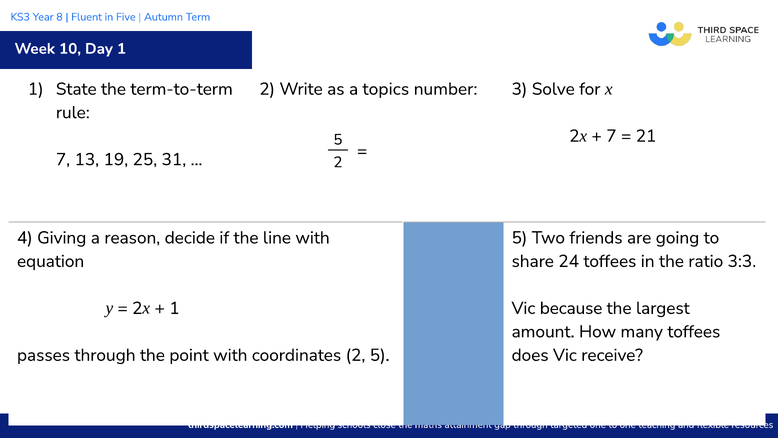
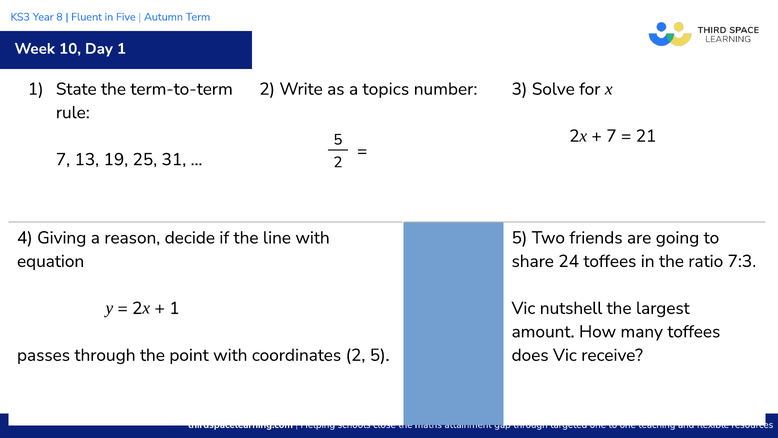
3:3: 3:3 -> 7:3
because: because -> nutshell
